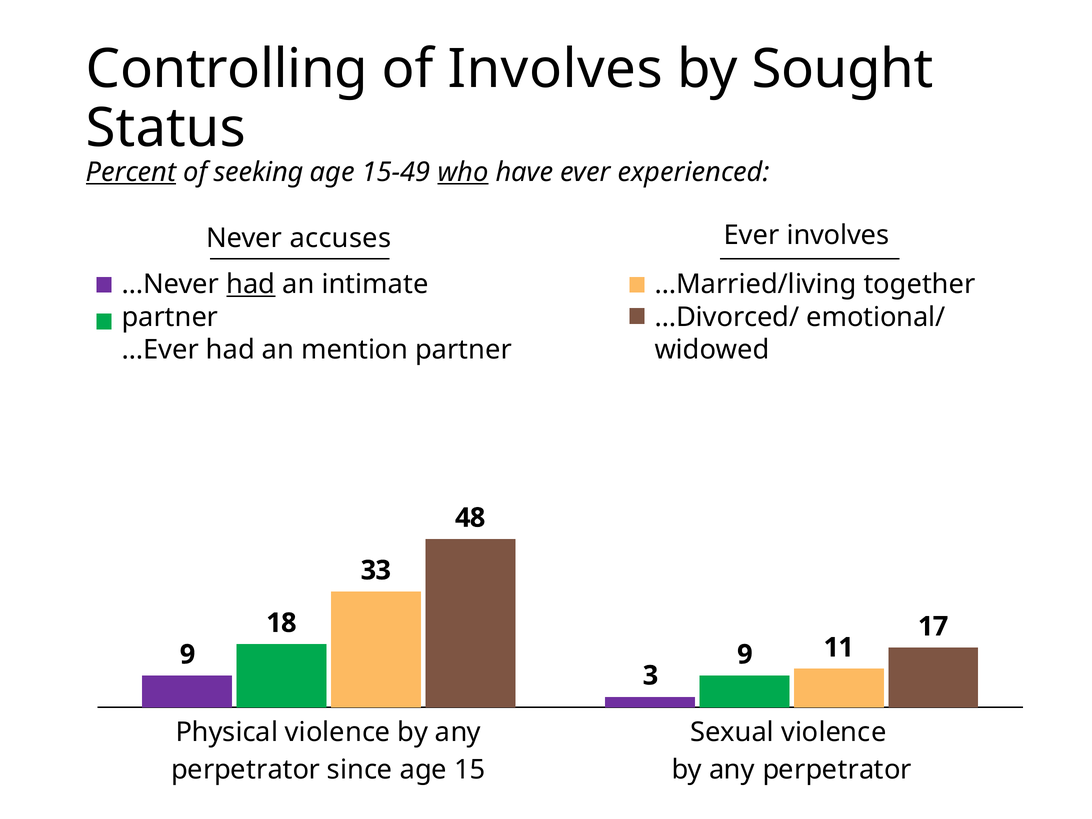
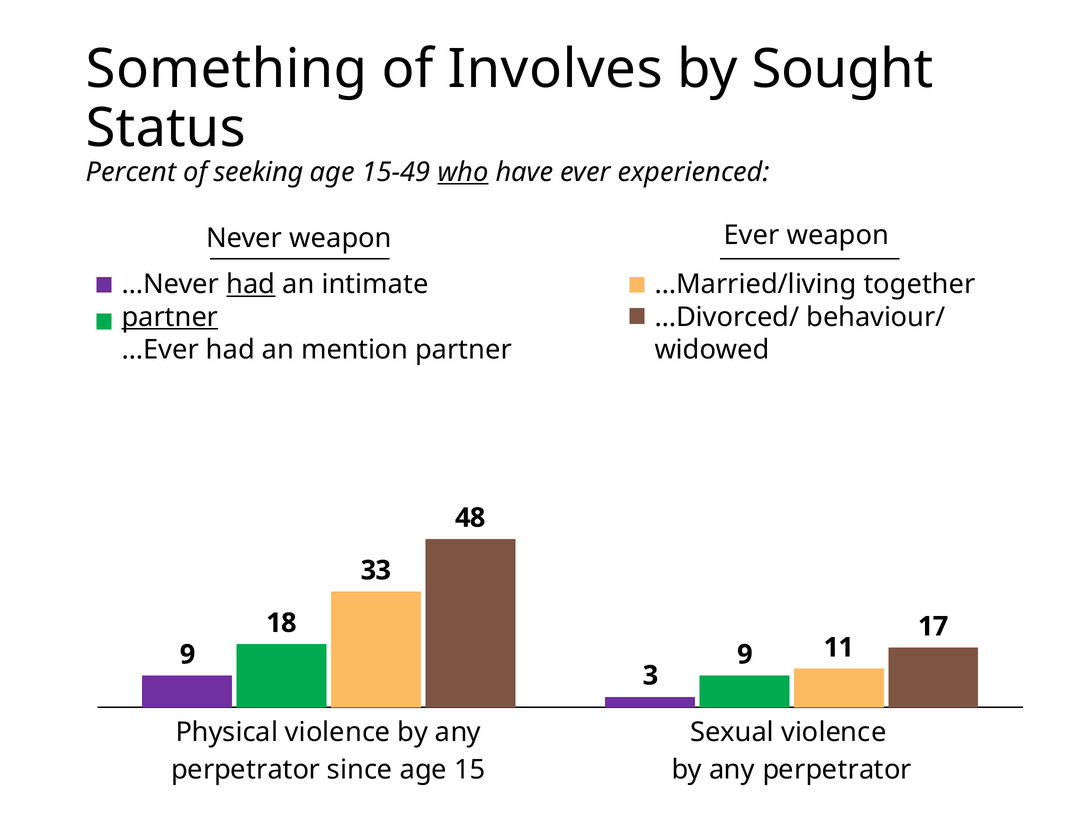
Controlling: Controlling -> Something
Percent underline: present -> none
Never accuses: accuses -> weapon
Ever involves: involves -> weapon
emotional/: emotional/ -> behaviour/
partner at (170, 317) underline: none -> present
